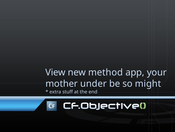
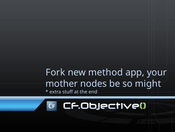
View: View -> Fork
under: under -> nodes
